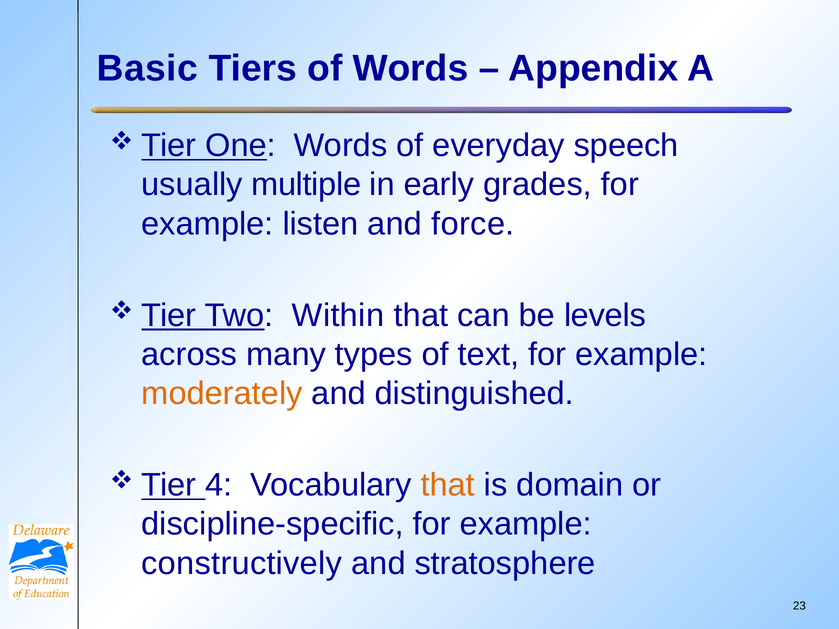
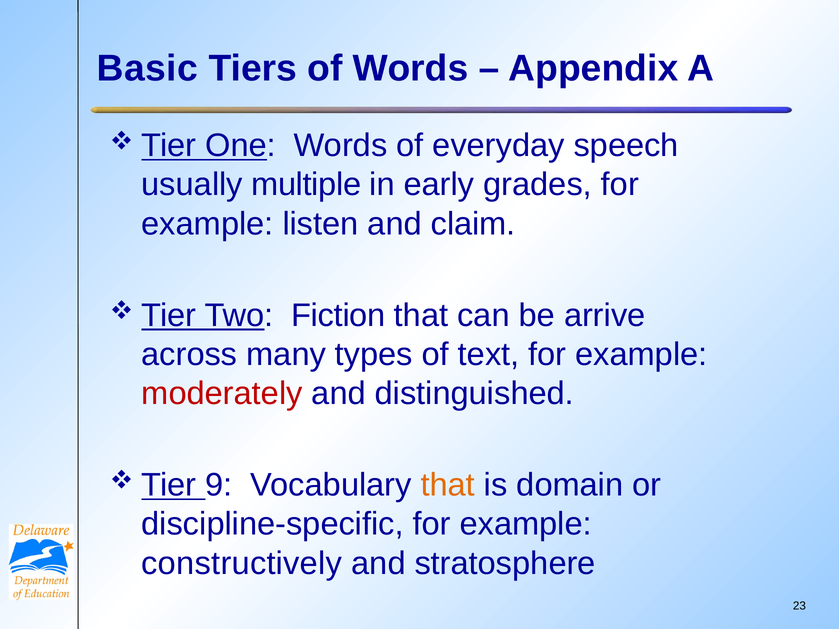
force: force -> claim
Within: Within -> Fiction
levels: levels -> arrive
moderately colour: orange -> red
4: 4 -> 9
